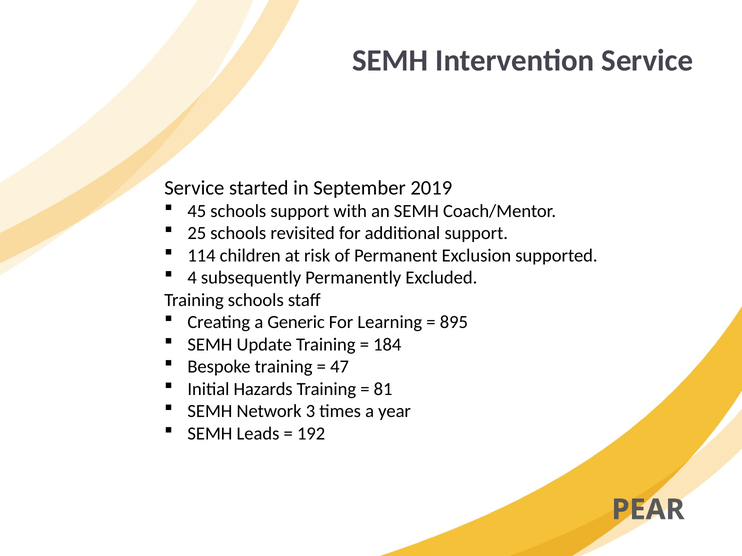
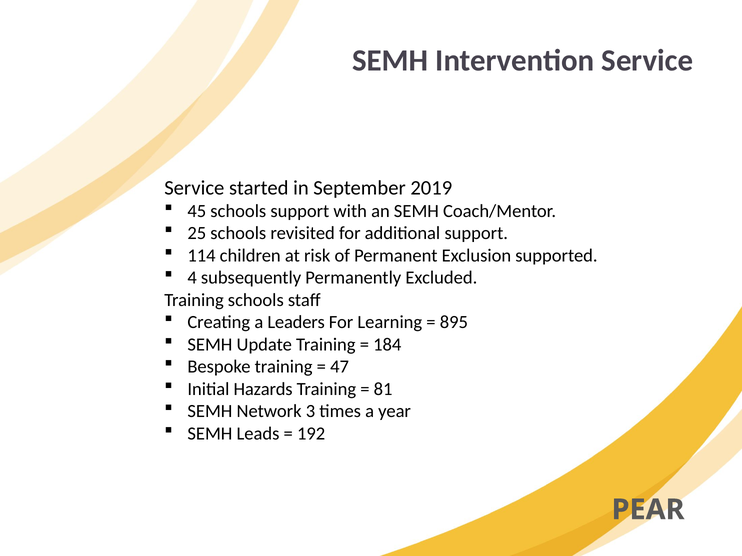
Generic: Generic -> Leaders
